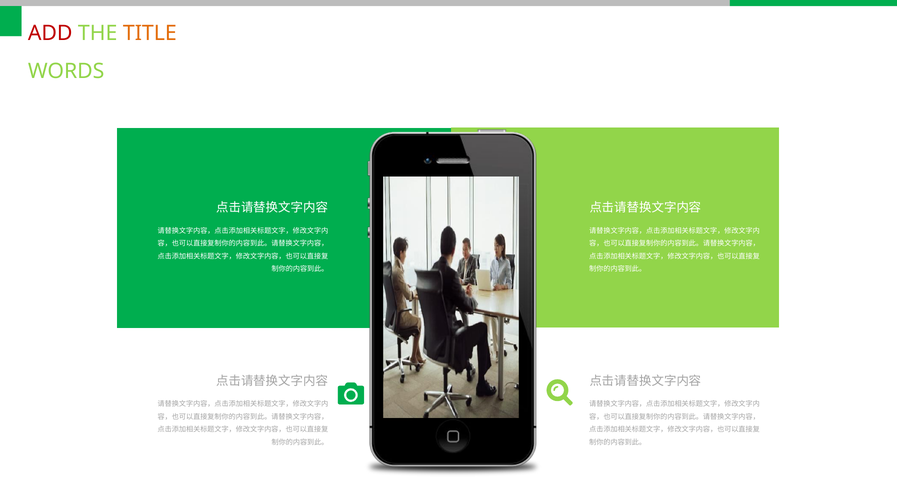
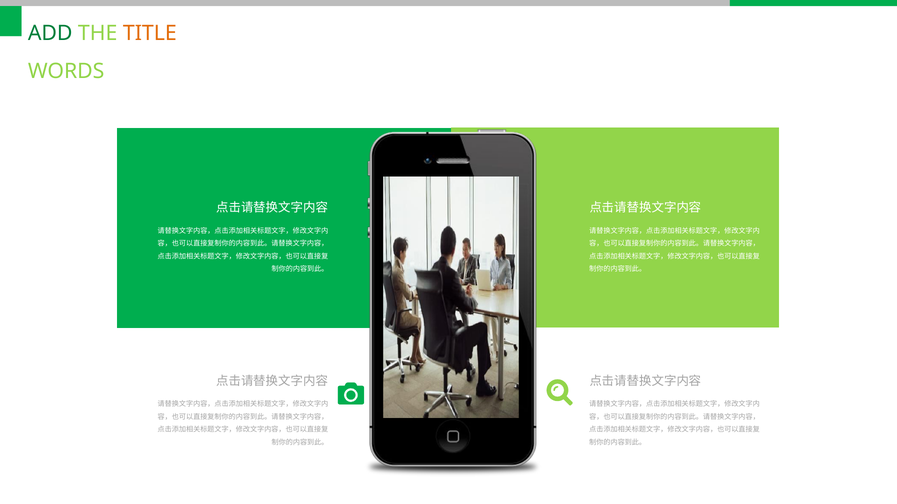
ADD colour: red -> green
